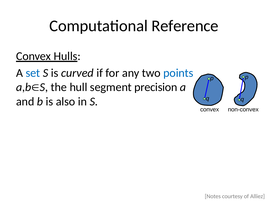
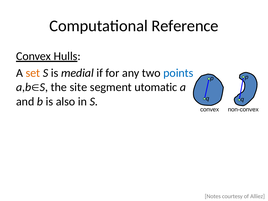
set colour: blue -> orange
curved: curved -> medial
hull: hull -> site
precision: precision -> utomatic
